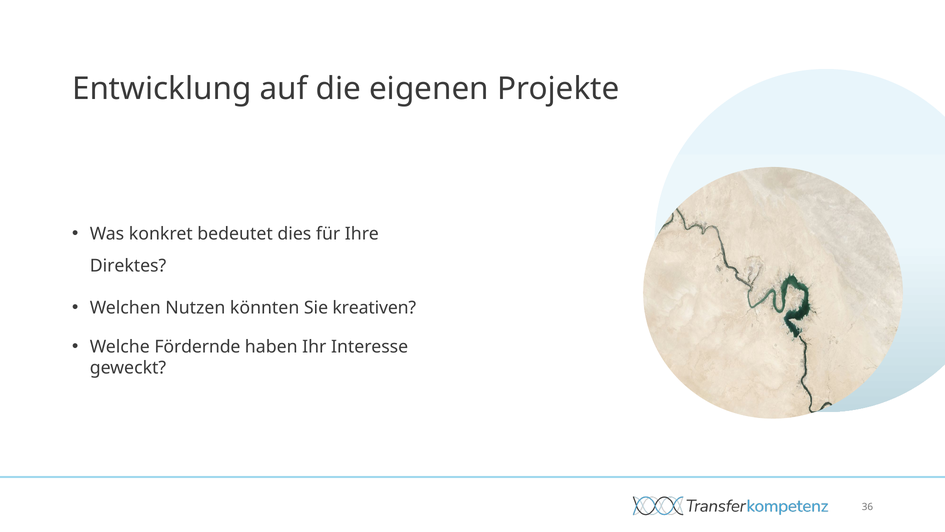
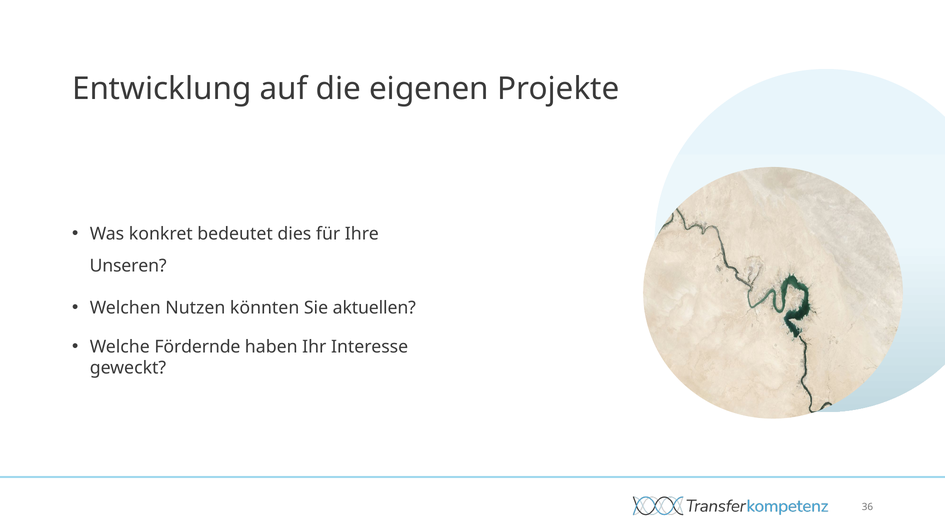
Direktes: Direktes -> Unseren
kreativen: kreativen -> aktuellen
